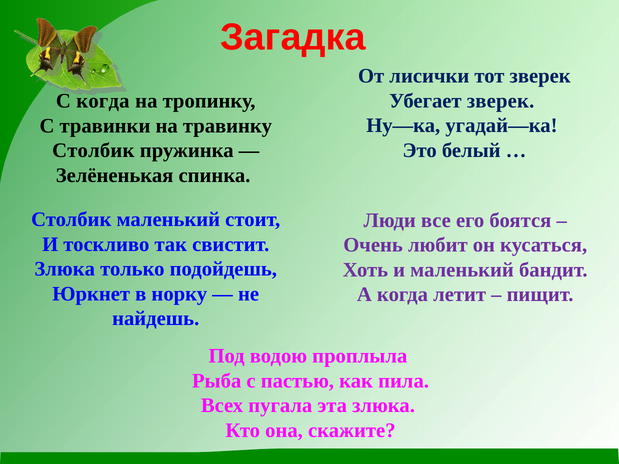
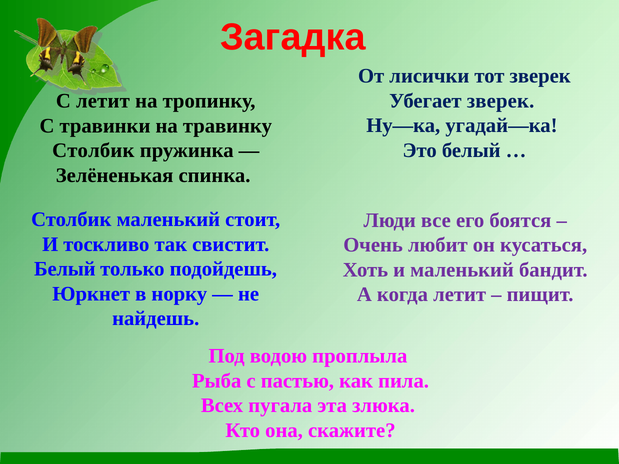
С когда: когда -> летит
Злюка at (65, 269): Злюка -> Белый
